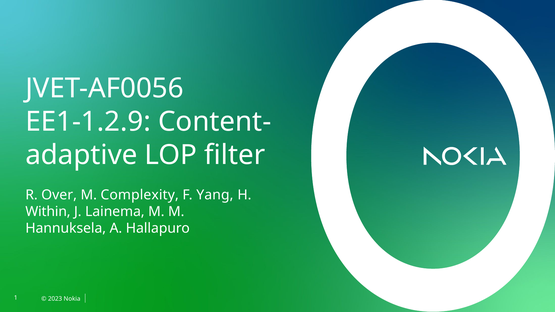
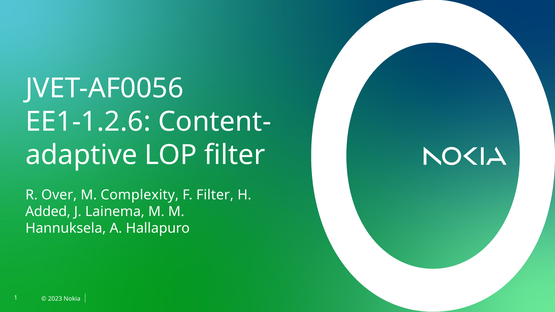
EE1-1.2.9: EE1-1.2.9 -> EE1-1.2.6
F Yang: Yang -> Filter
Within: Within -> Added
